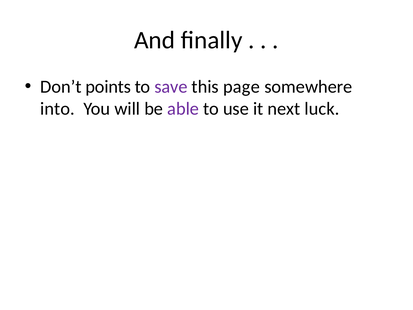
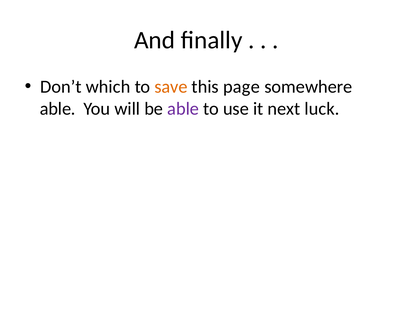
points: points -> which
save colour: purple -> orange
into at (58, 109): into -> able
